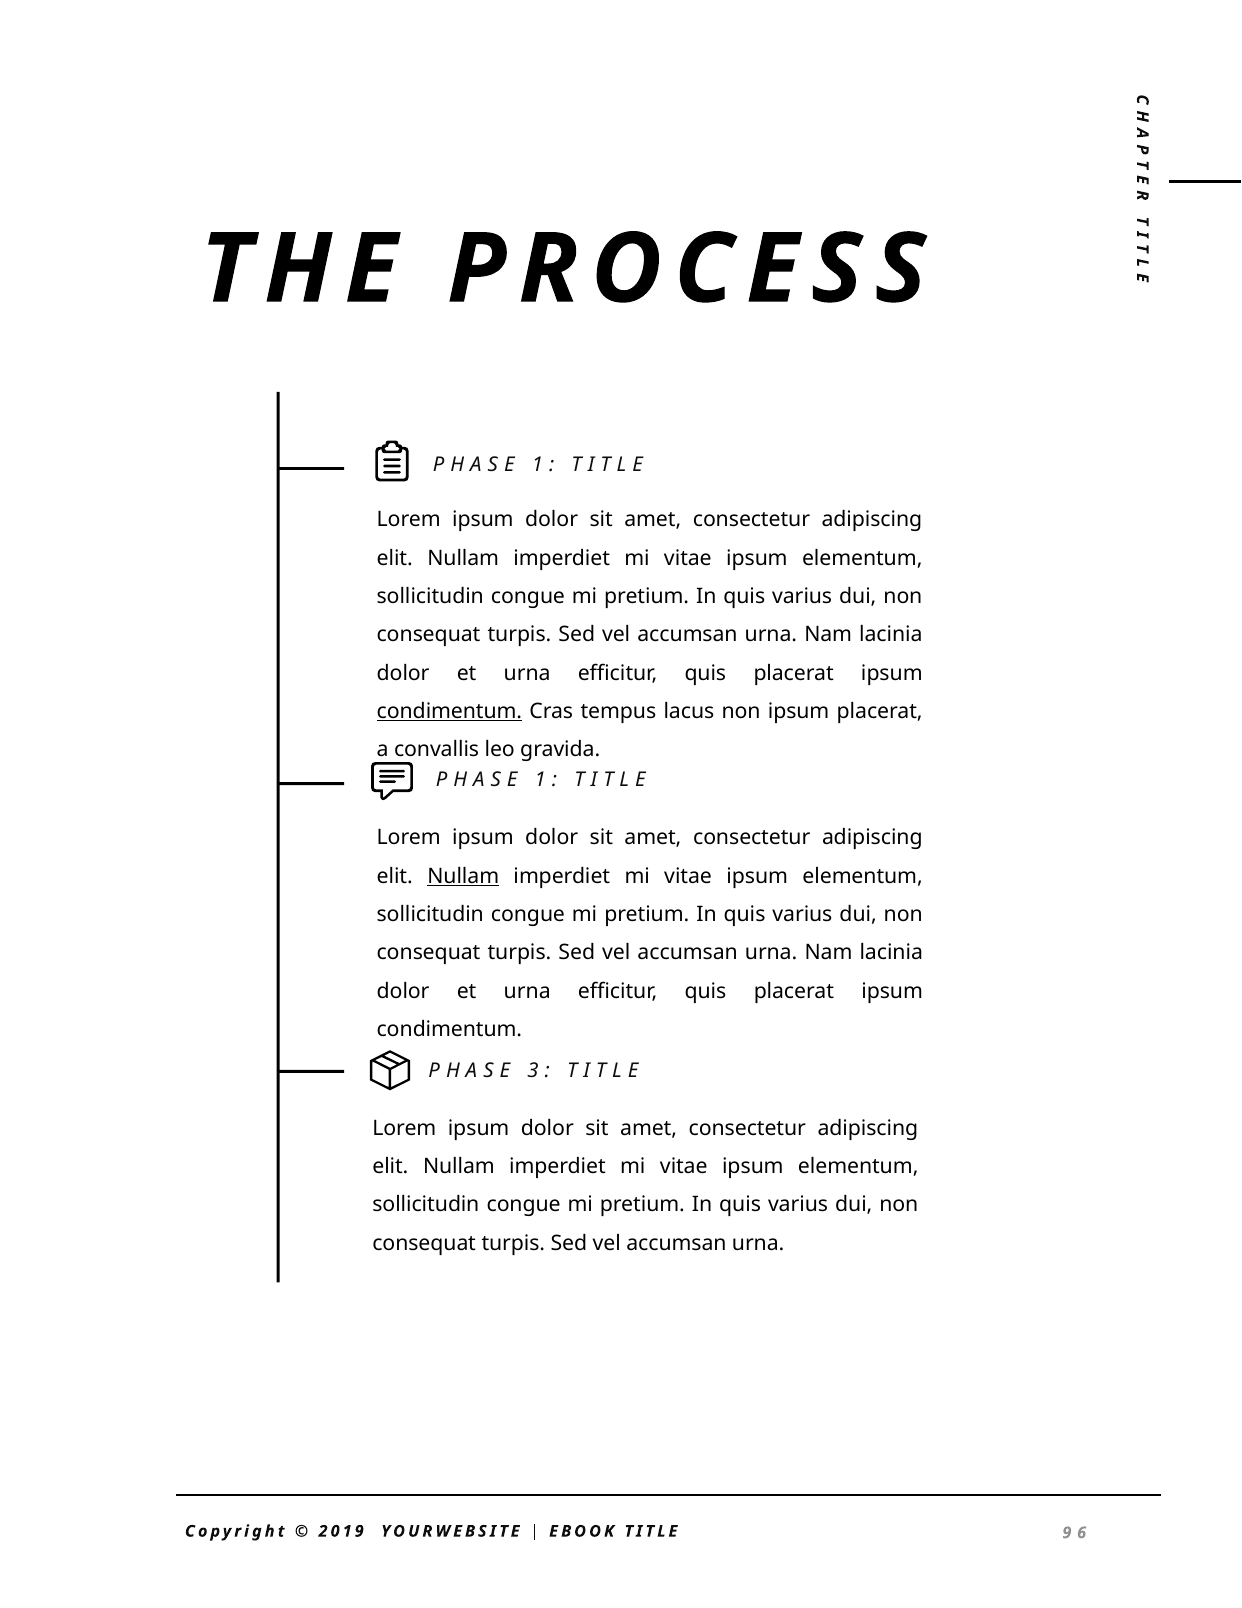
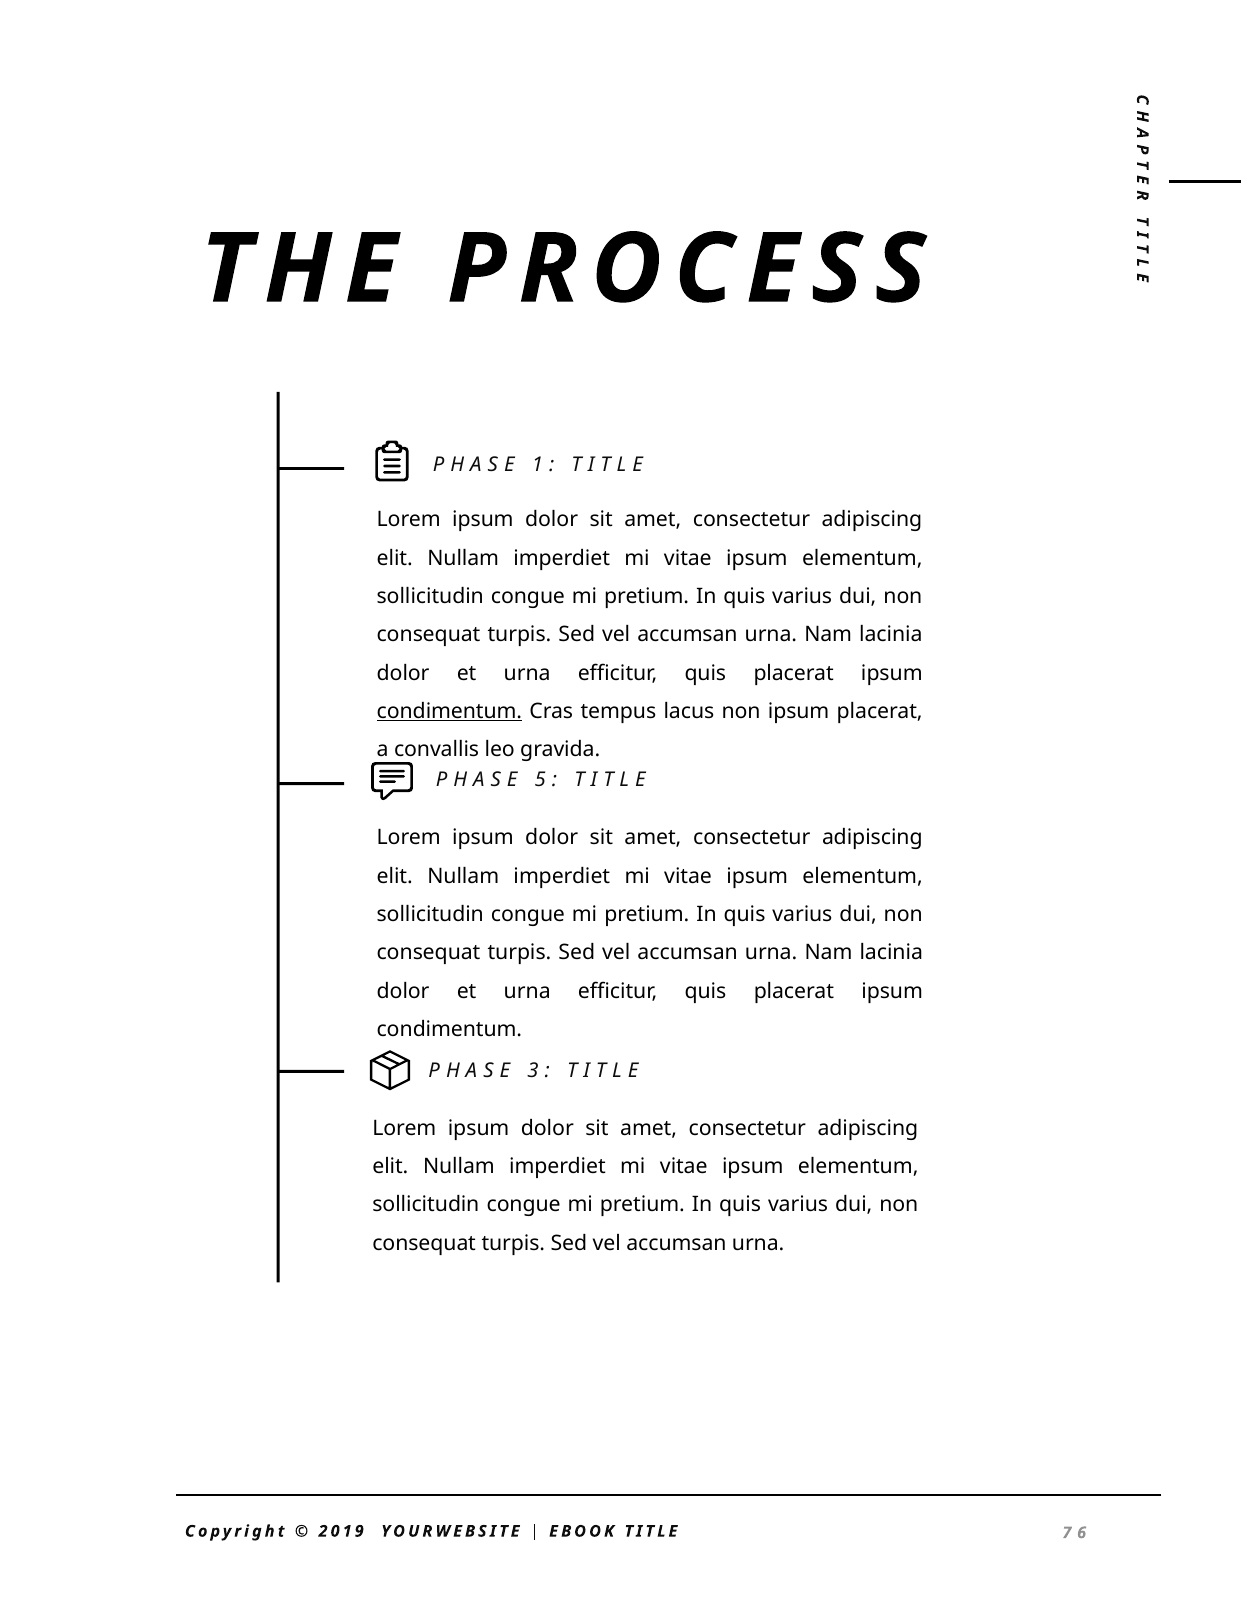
1 at (540, 779): 1 -> 5
Nullam at (463, 876) underline: present -> none
9: 9 -> 7
